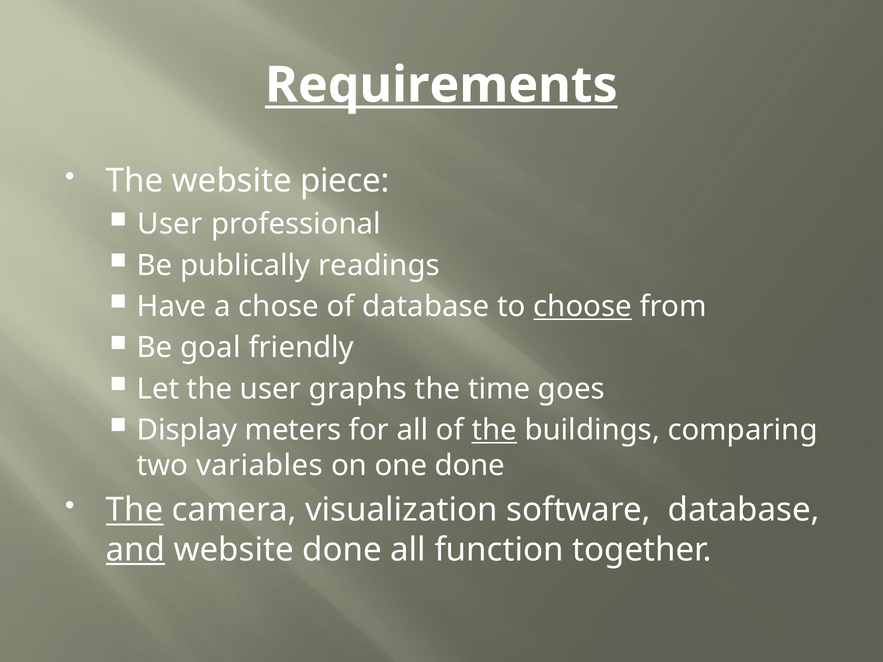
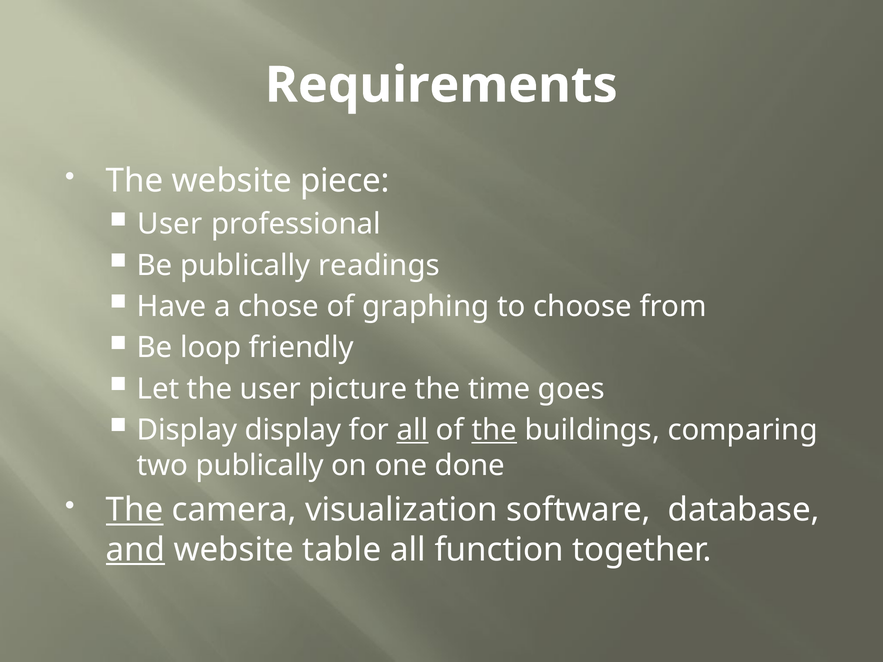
Requirements underline: present -> none
of database: database -> graphing
choose underline: present -> none
goal: goal -> loop
graphs: graphs -> picture
Display meters: meters -> display
all at (412, 430) underline: none -> present
two variables: variables -> publically
website done: done -> table
